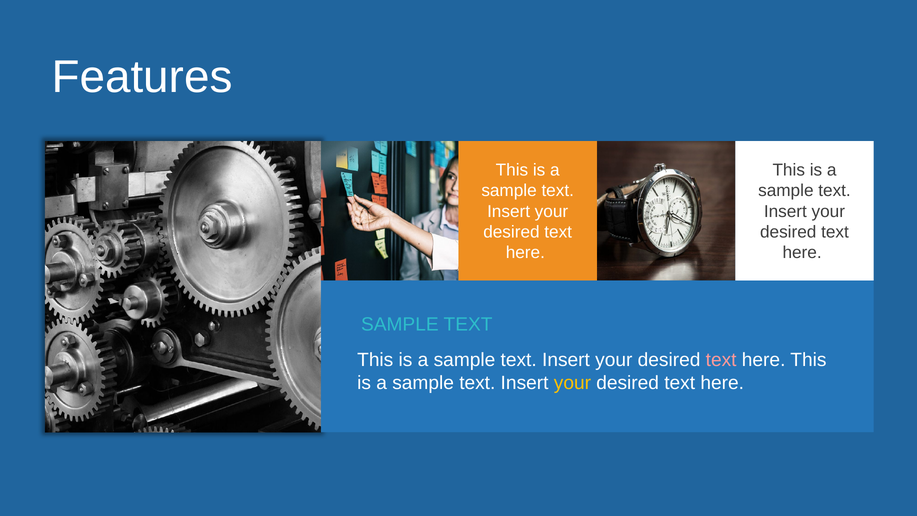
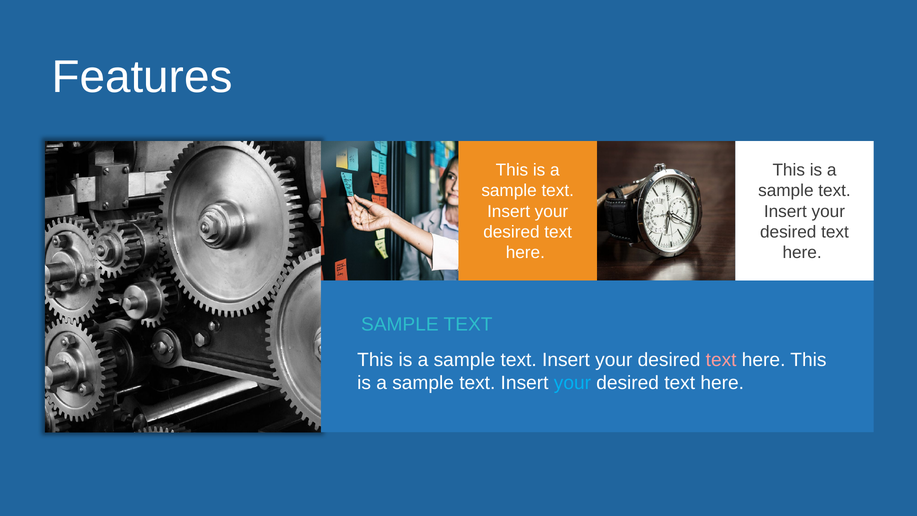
your at (572, 383) colour: yellow -> light blue
